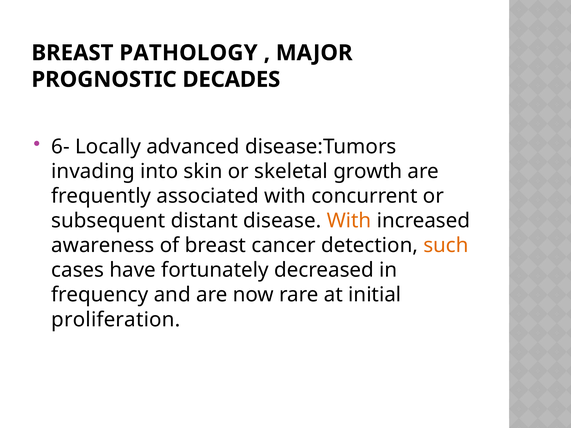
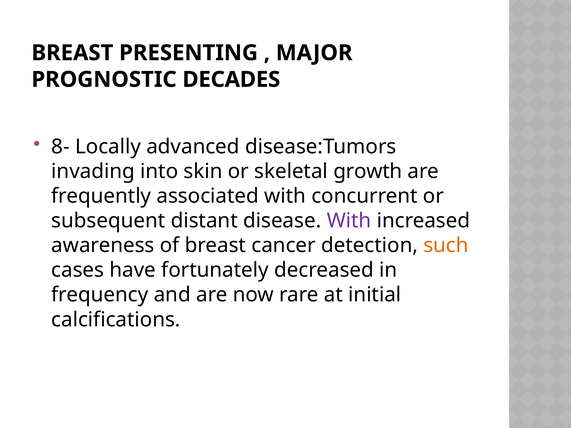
PATHOLOGY: PATHOLOGY -> PRESENTING
6-: 6- -> 8-
With at (349, 221) colour: orange -> purple
proliferation: proliferation -> calcifications
